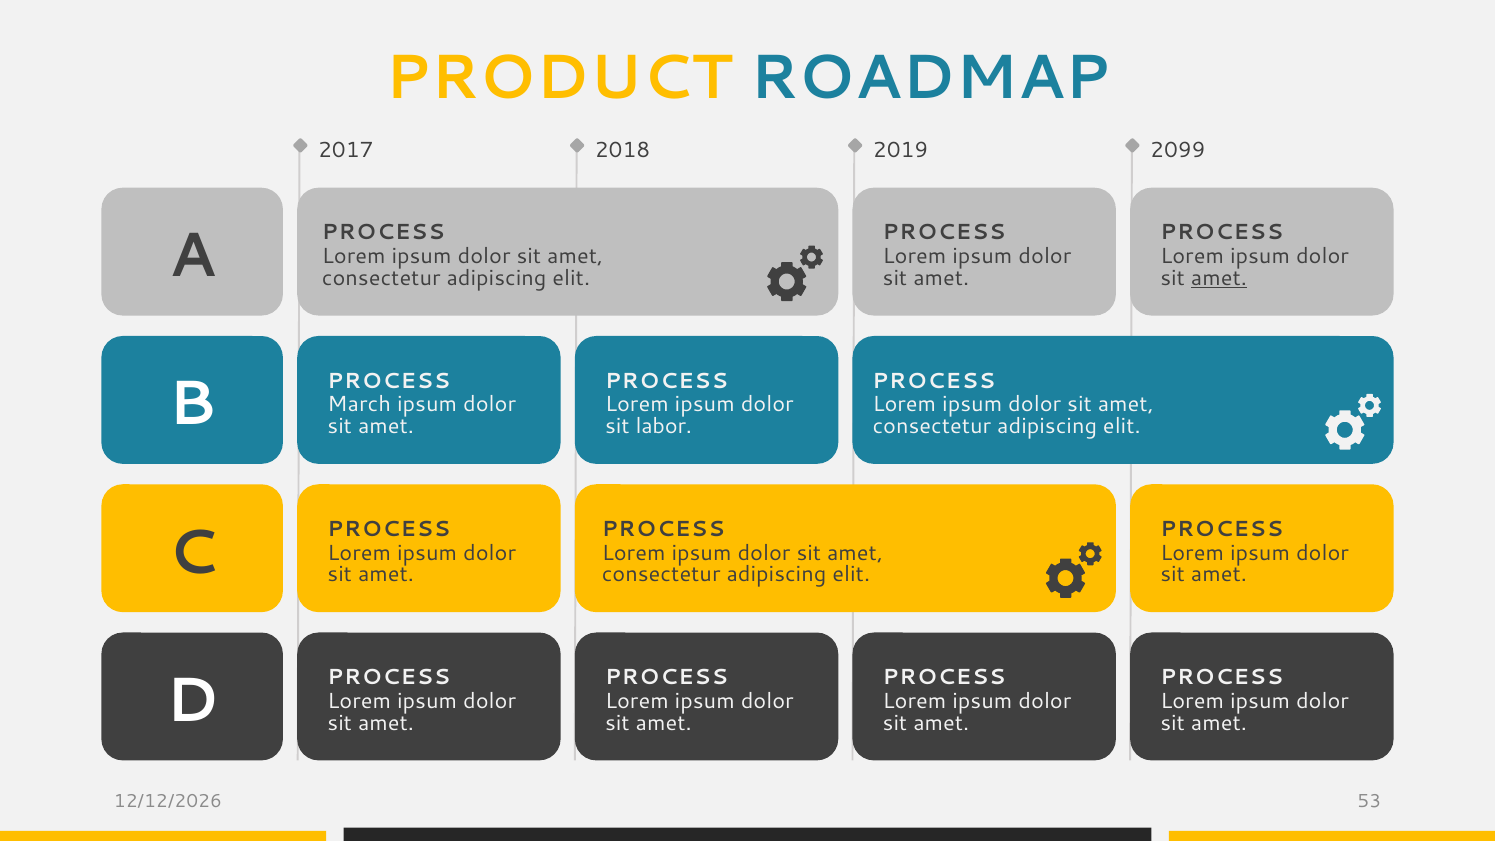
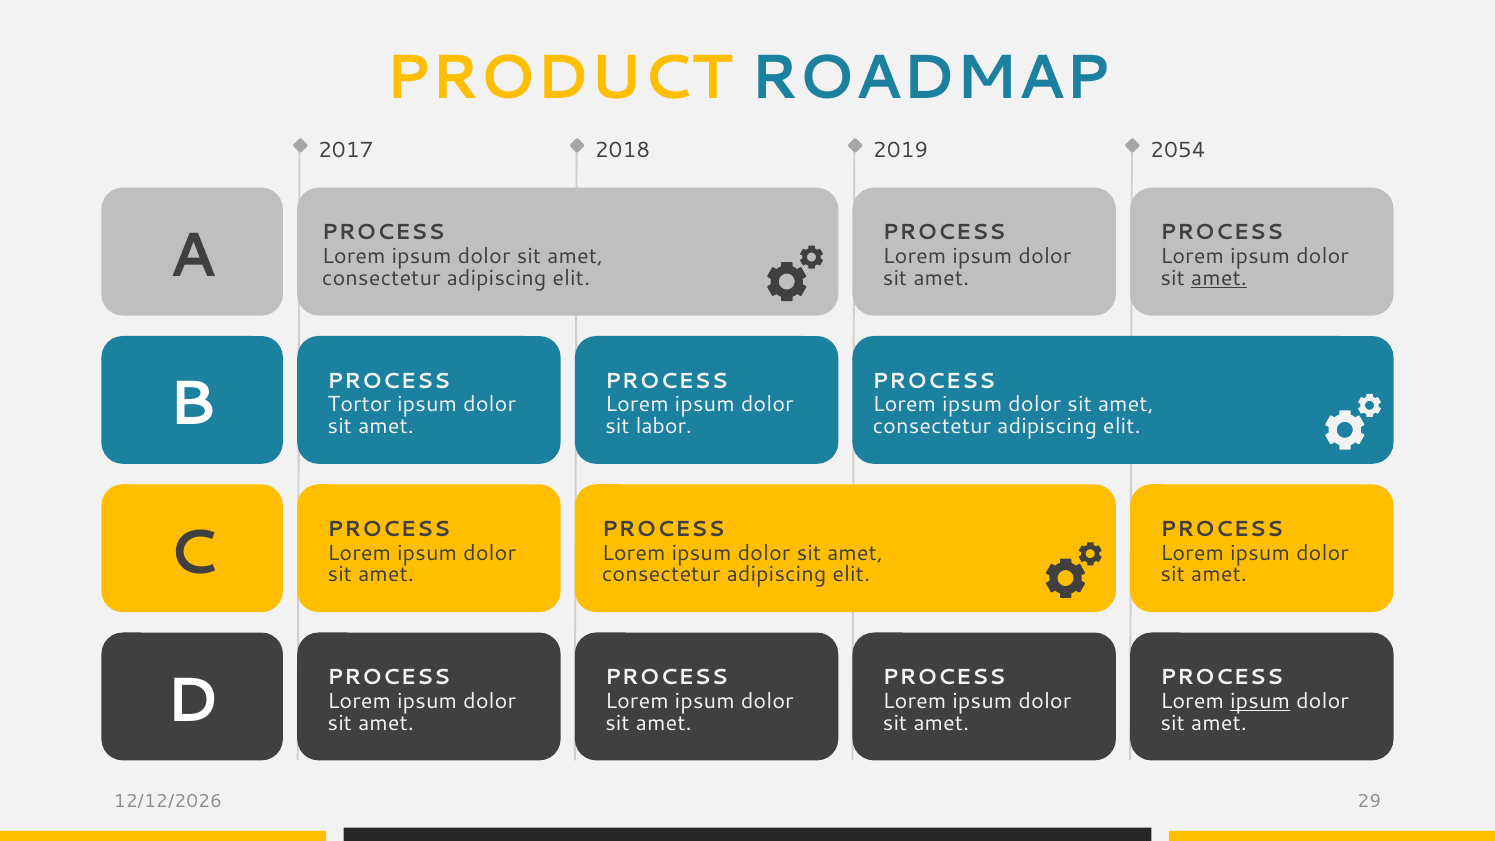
2099: 2099 -> 2054
March: March -> Tortor
ipsum at (1260, 701) underline: none -> present
53: 53 -> 29
